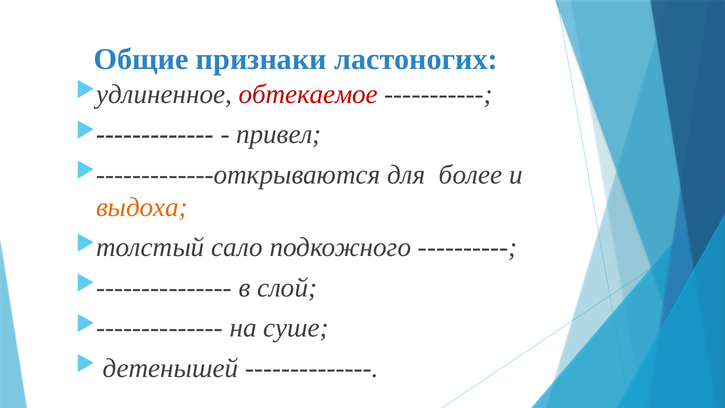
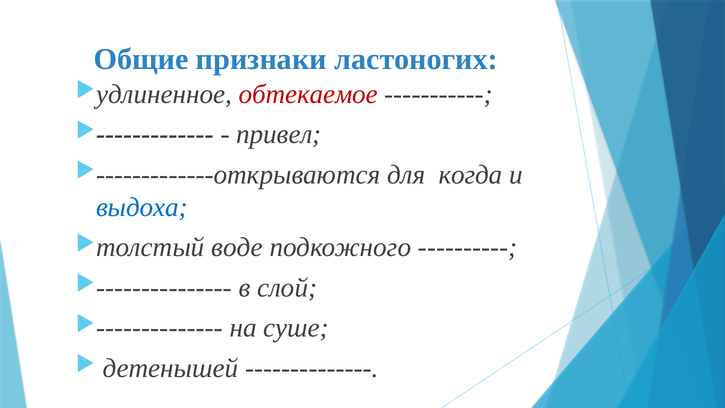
более: более -> когда
выдоха colour: orange -> blue
сало: сало -> воде
